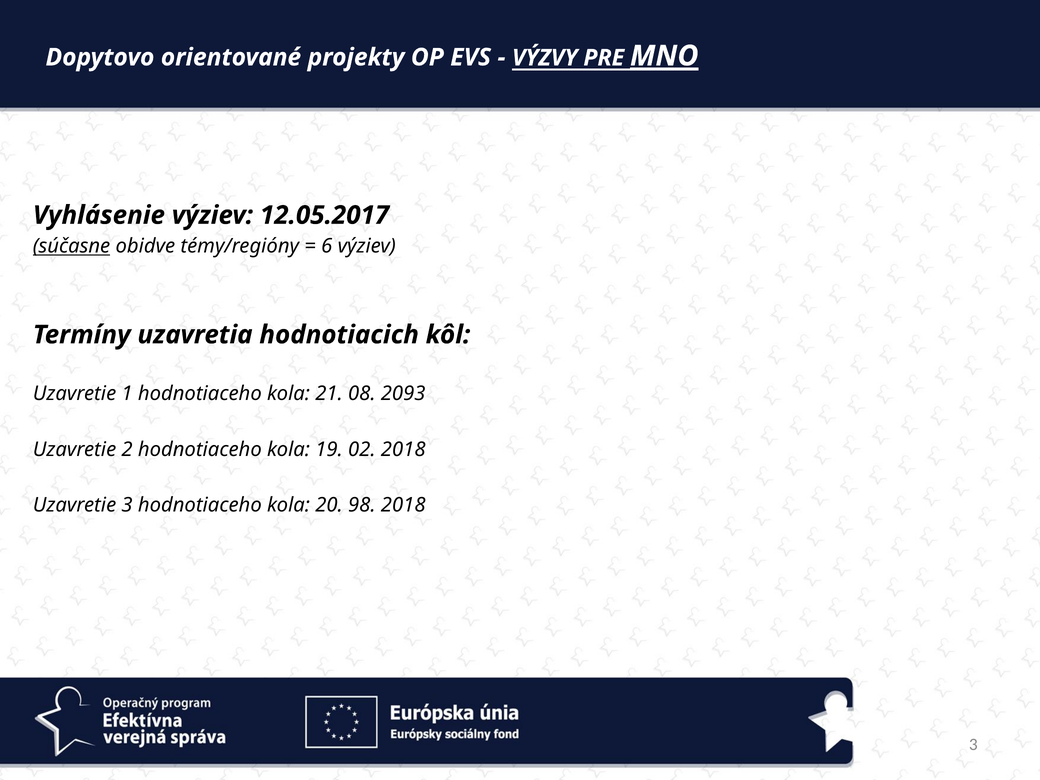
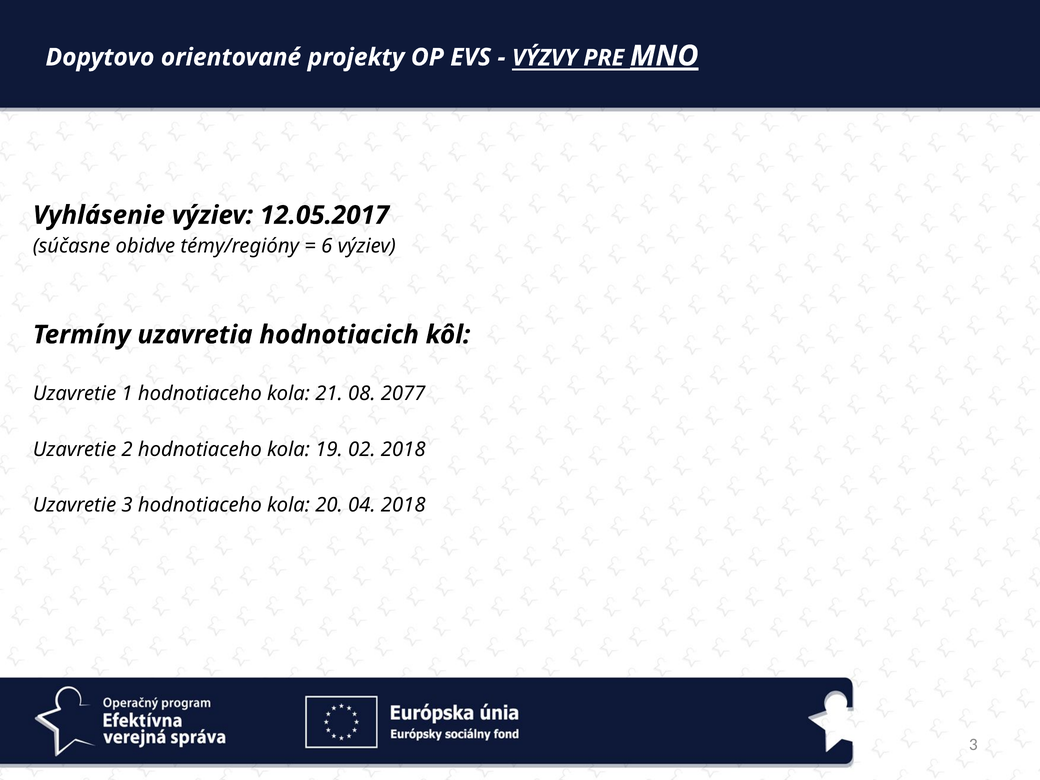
súčasne underline: present -> none
2093: 2093 -> 2077
98: 98 -> 04
